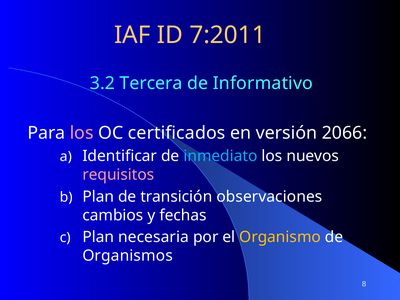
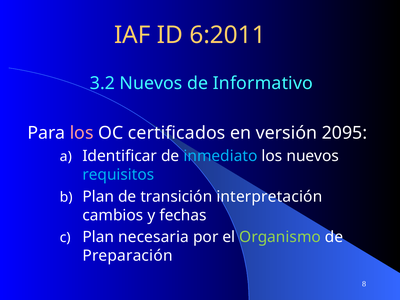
7:2011: 7:2011 -> 6:2011
3.2 Tercera: Tercera -> Nuevos
2066: 2066 -> 2095
requisitos colour: pink -> light blue
observaciones: observaciones -> interpretación
Organismo colour: yellow -> light green
Organismos: Organismos -> Preparación
